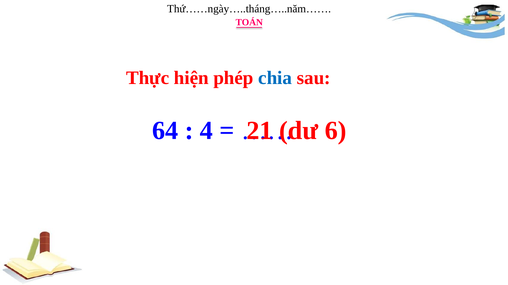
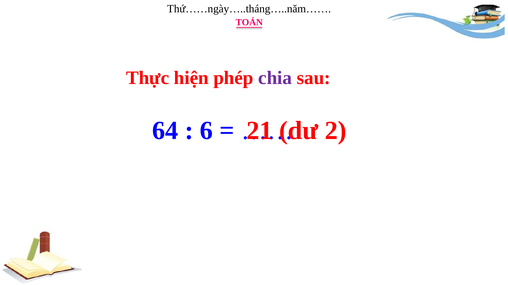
chia colour: blue -> purple
4: 4 -> 6
6: 6 -> 2
